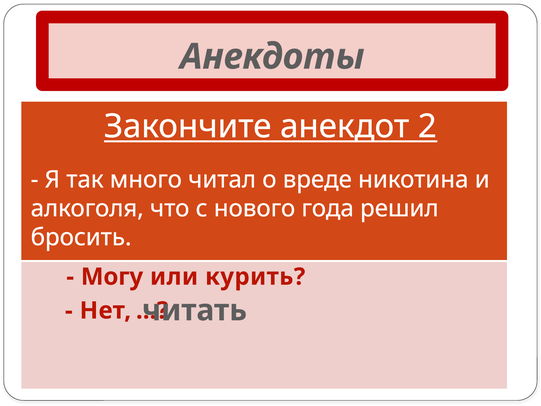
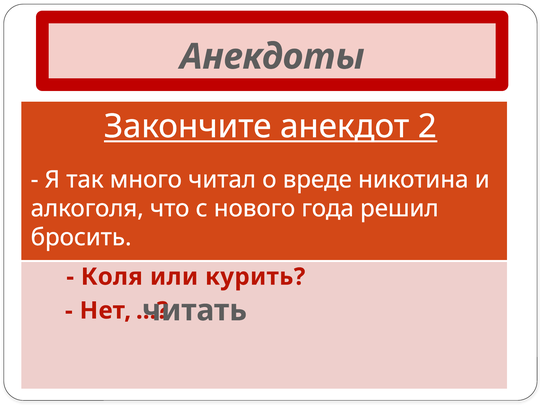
Могу: Могу -> Коля
